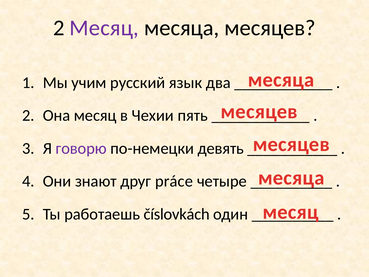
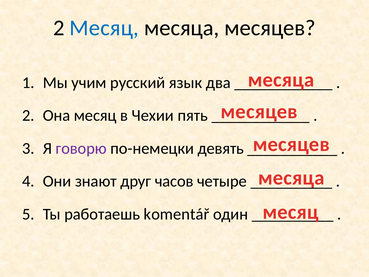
Месяц at (104, 28) colour: purple -> blue
práce: práce -> часов
číslovkách: číslovkách -> komentář
